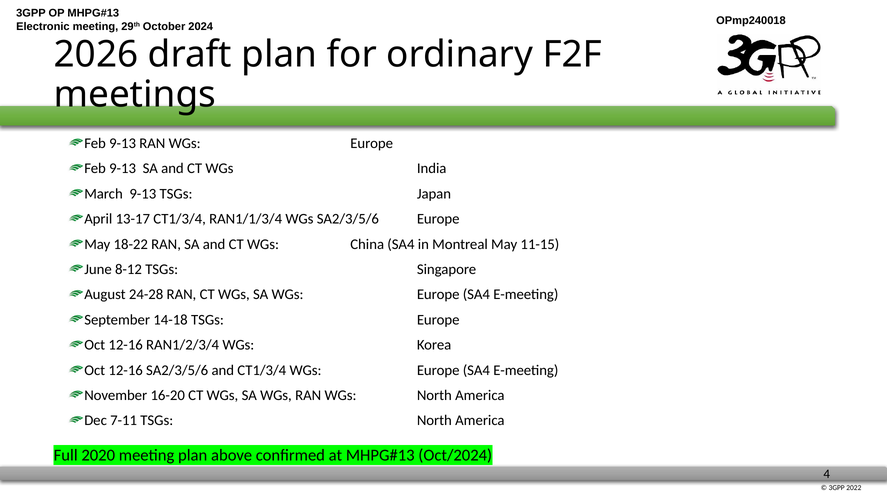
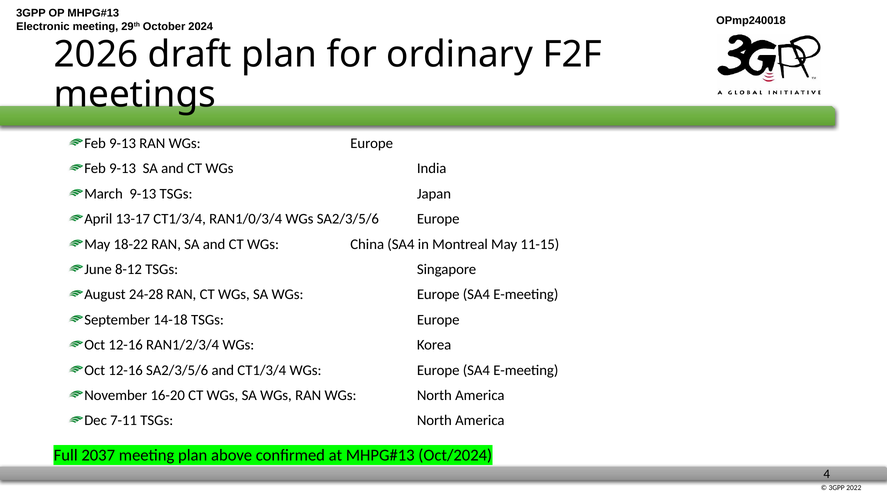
RAN1/1/3/4: RAN1/1/3/4 -> RAN1/0/3/4
2020: 2020 -> 2037
